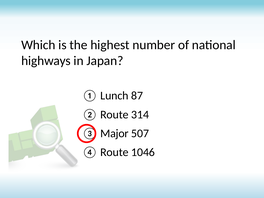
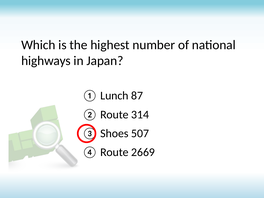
Major: Major -> Shoes
1046: 1046 -> 2669
